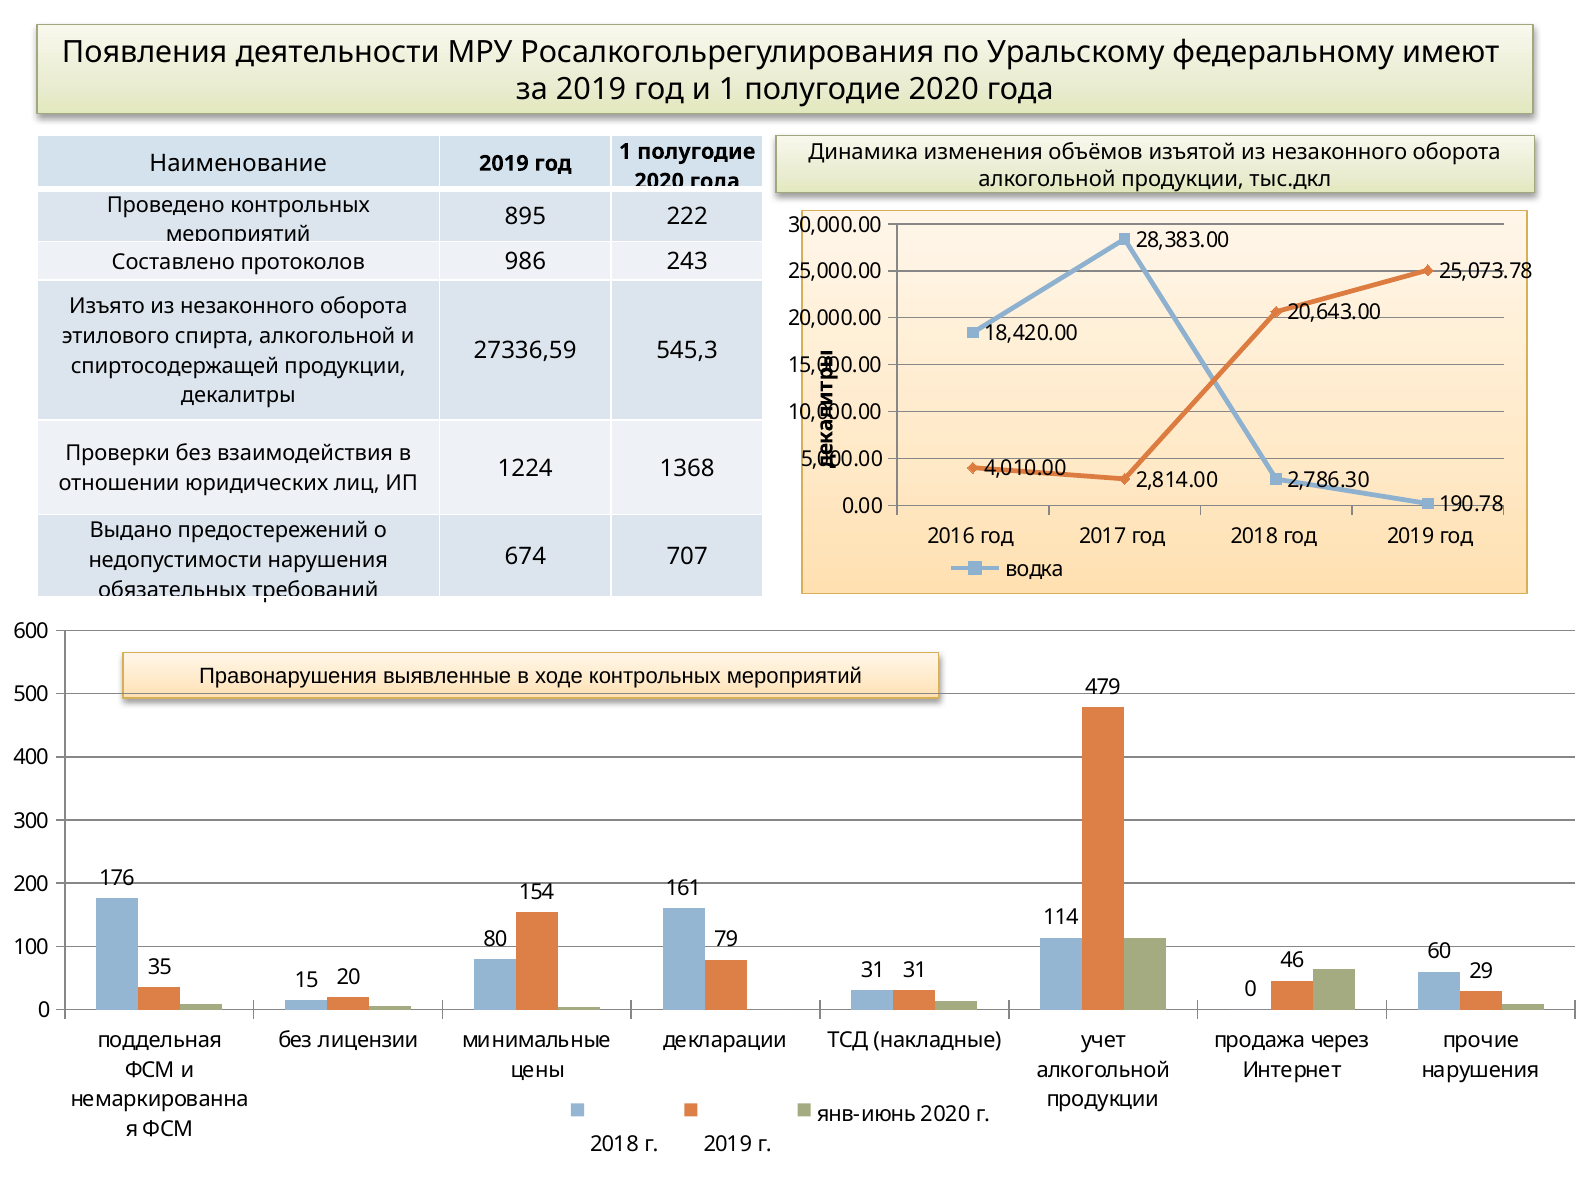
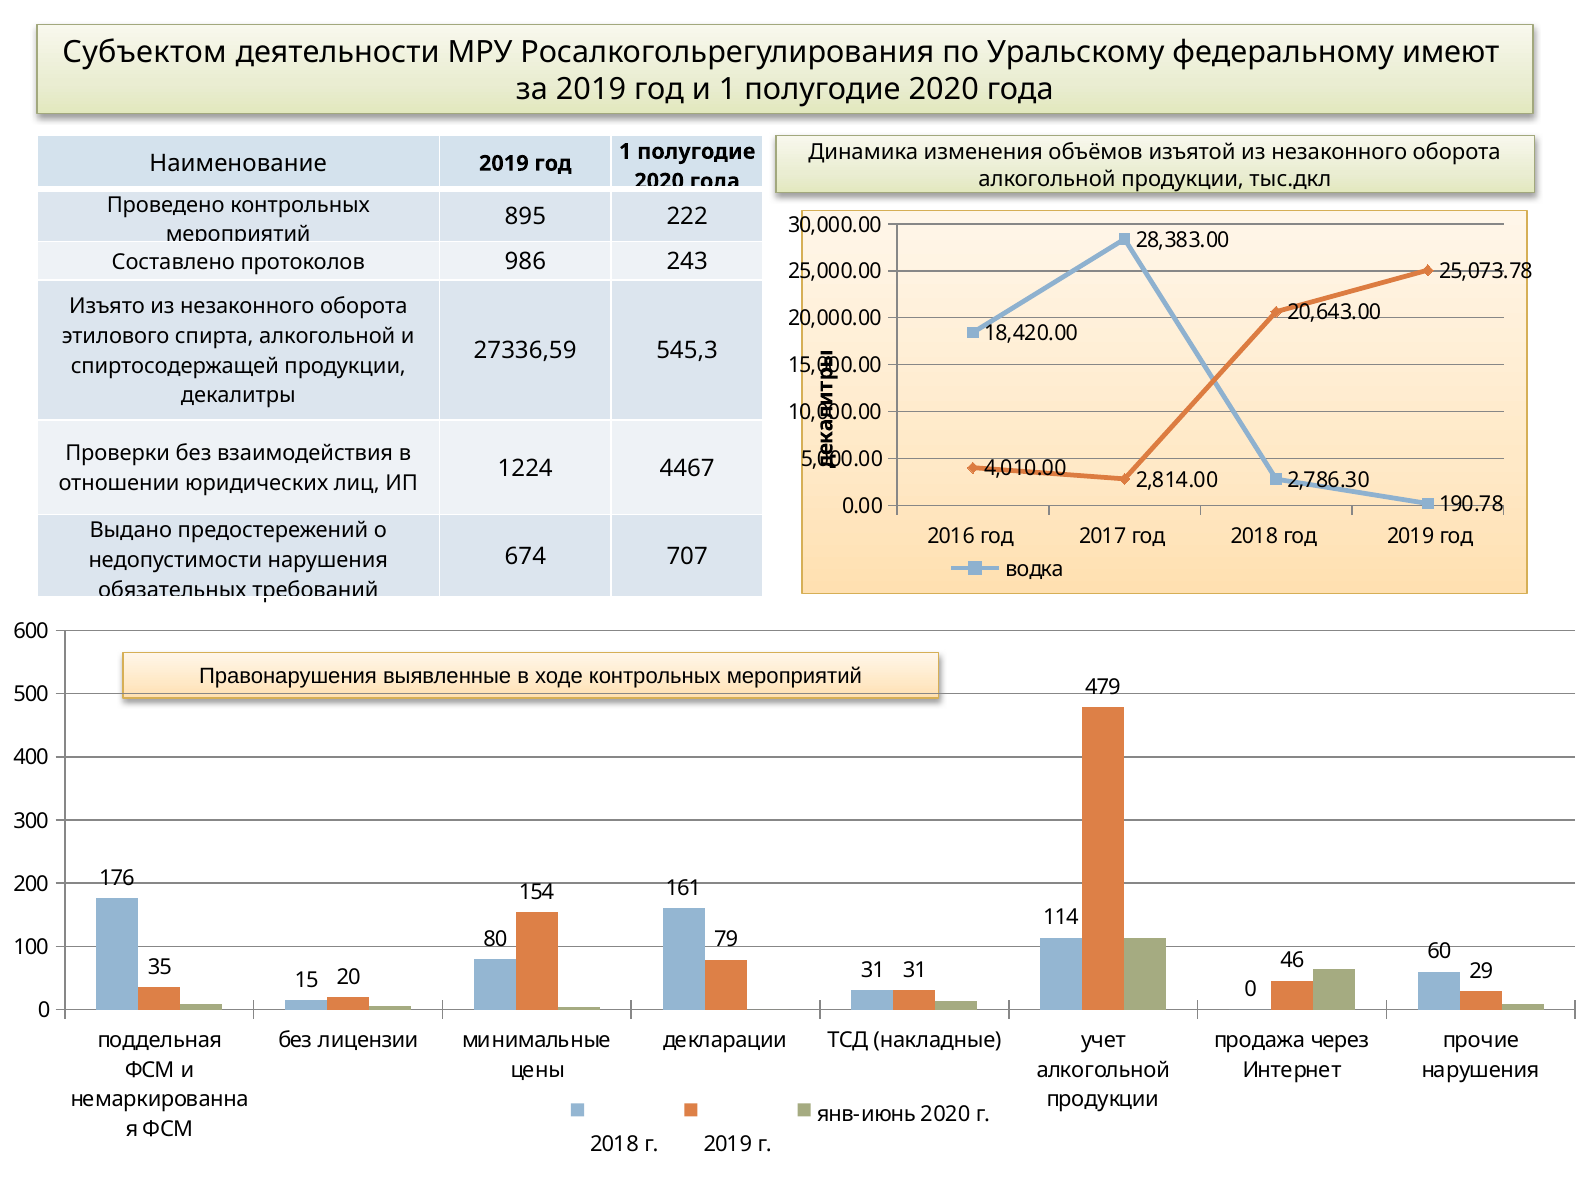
Появления: Появления -> Субъектом
1368: 1368 -> 4467
